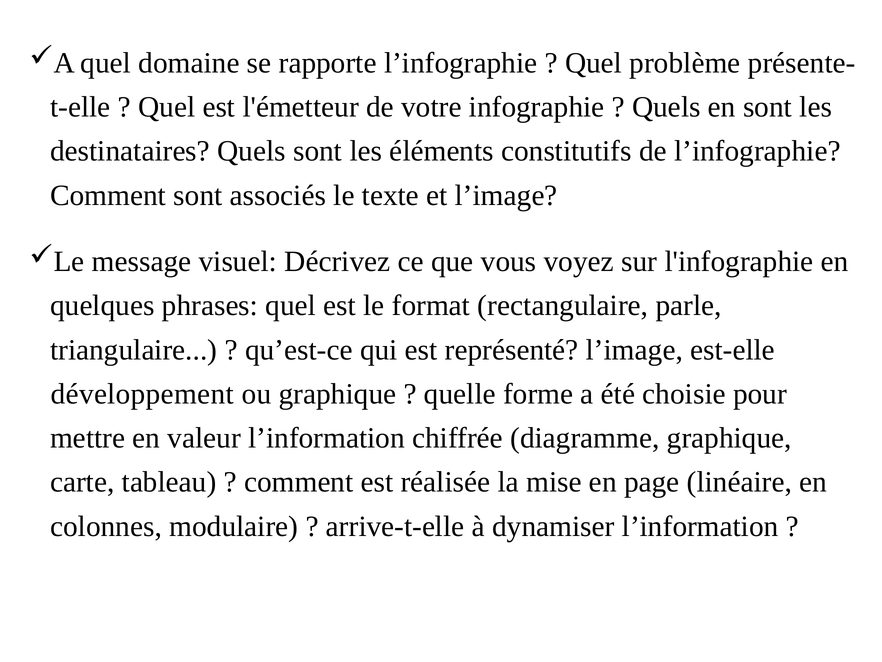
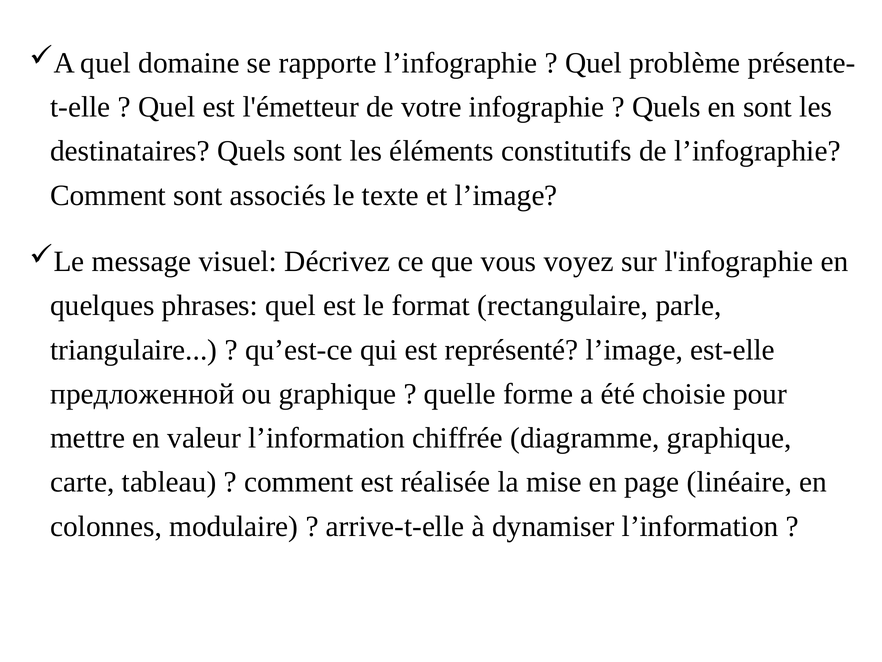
développement: développement -> предложенной
